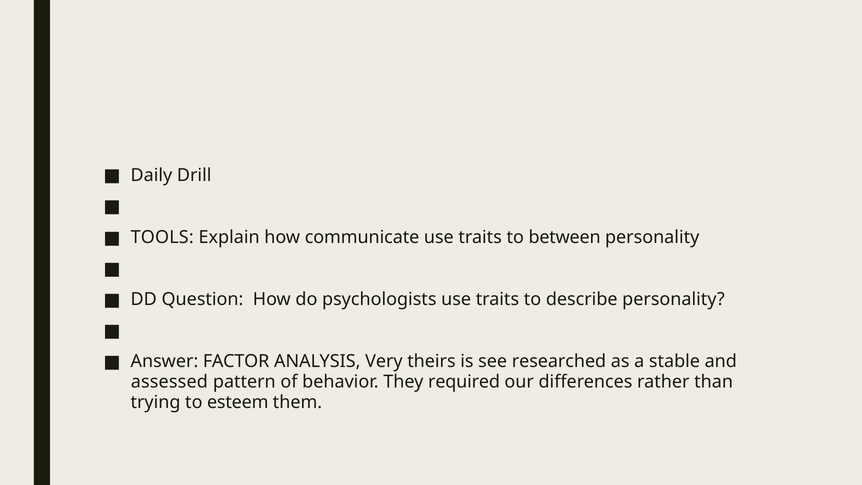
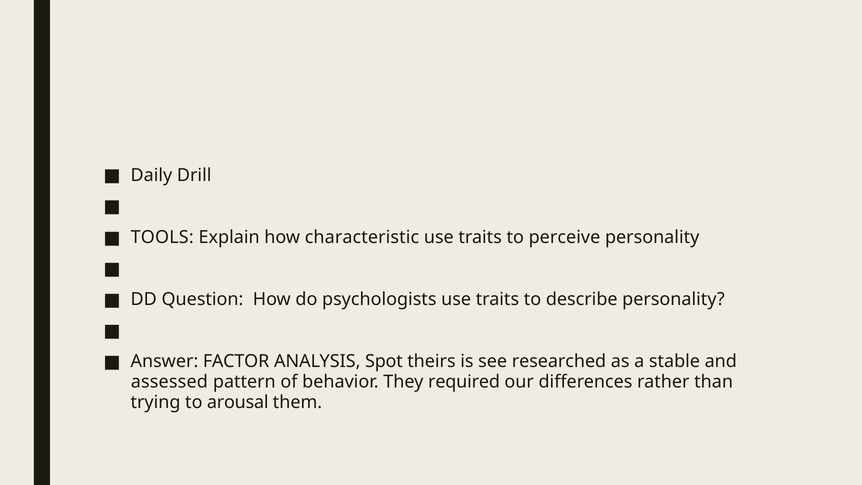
communicate: communicate -> characteristic
between: between -> perceive
Very: Very -> Spot
esteem: esteem -> arousal
